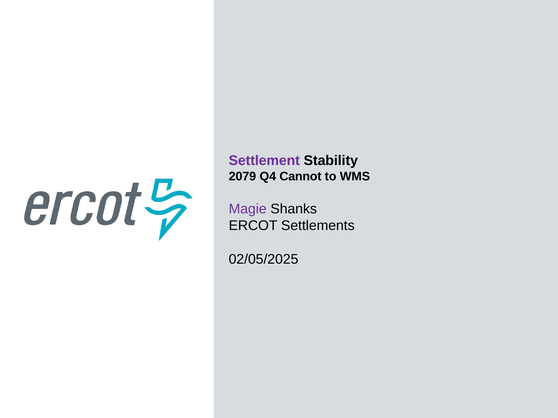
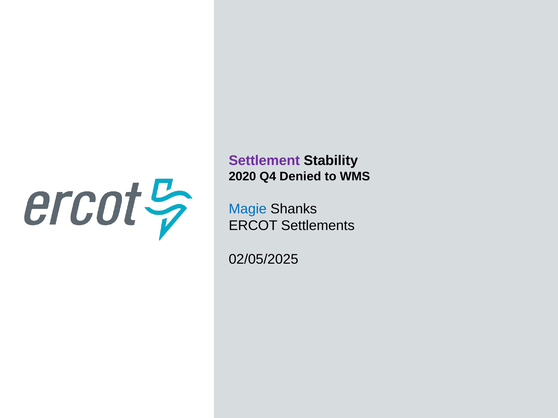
2079: 2079 -> 2020
Cannot: Cannot -> Denied
Magie colour: purple -> blue
